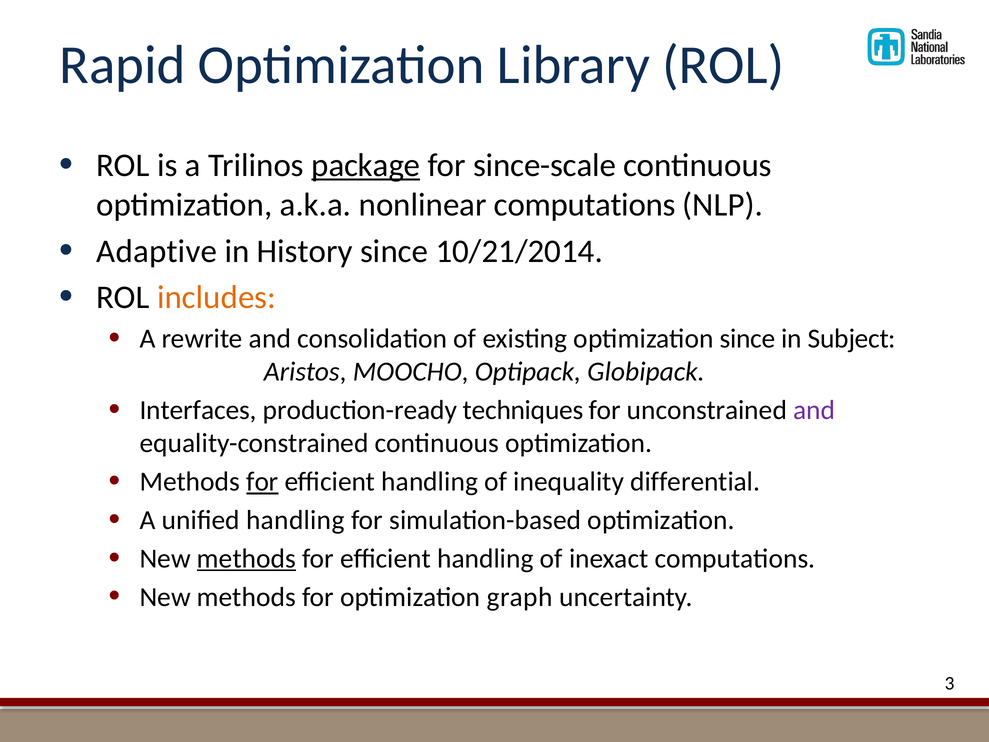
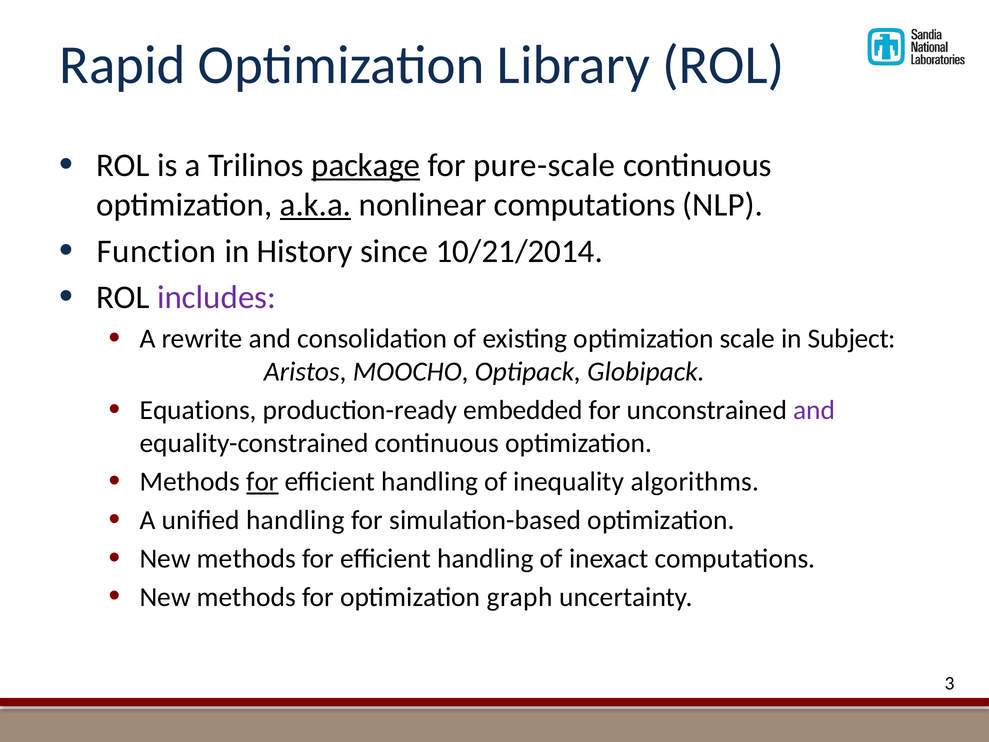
since-scale: since-scale -> pure-scale
a.k.a underline: none -> present
Adaptive: Adaptive -> Function
includes colour: orange -> purple
optimization since: since -> scale
Interfaces: Interfaces -> Equations
techniques: techniques -> embedded
differential: differential -> algorithms
methods at (246, 558) underline: present -> none
